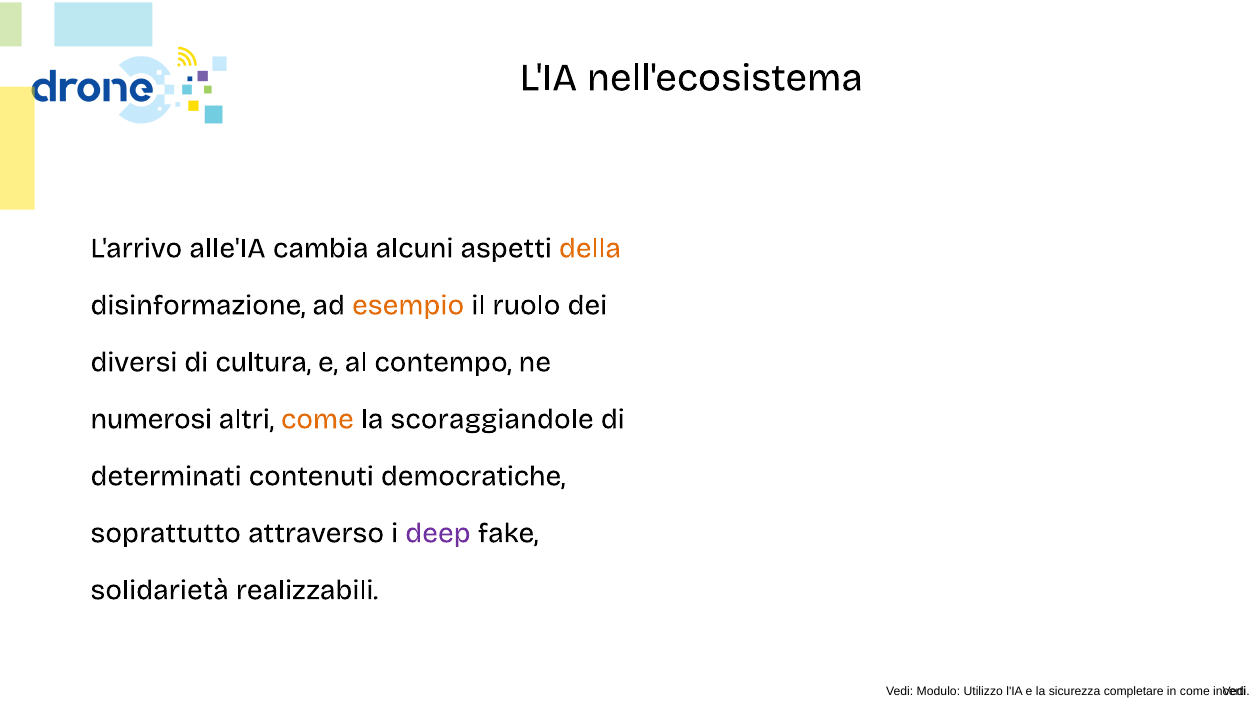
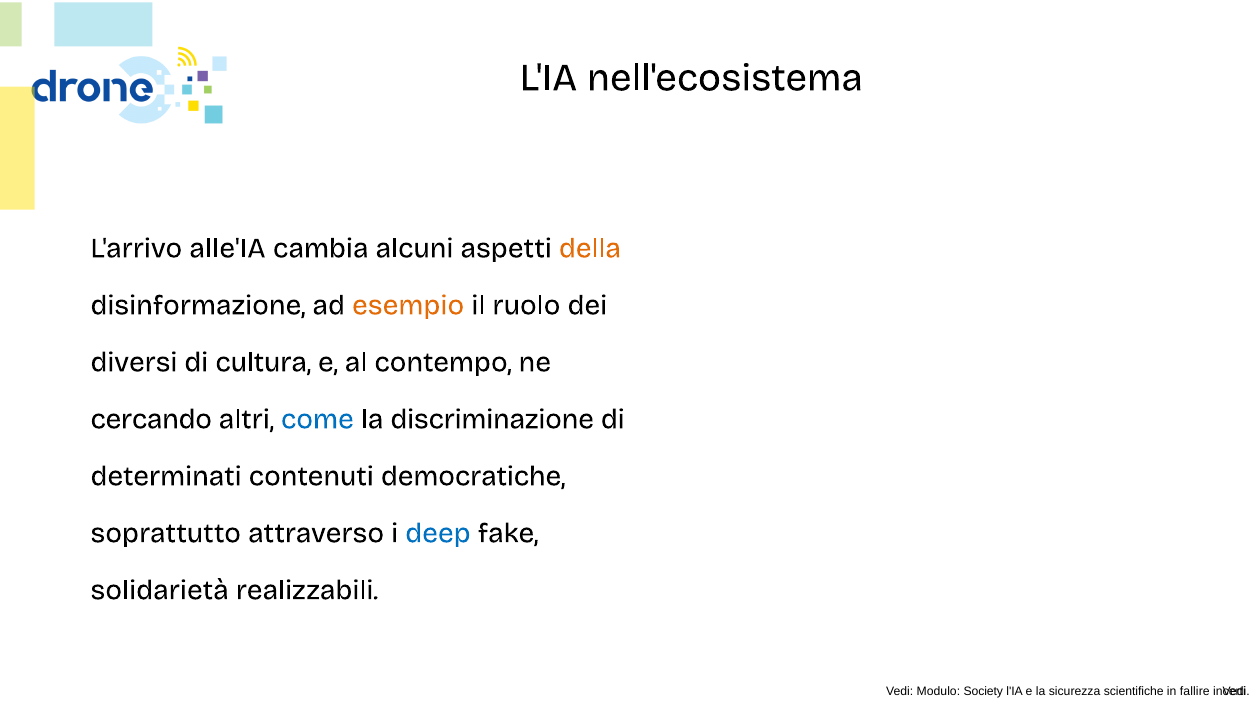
numerosi: numerosi -> cercando
come at (317, 419) colour: orange -> blue
scoraggiandole: scoraggiandole -> discriminazione
deep colour: purple -> blue
Utilizzo: Utilizzo -> Society
completare: completare -> scientifiche
in come: come -> fallire
